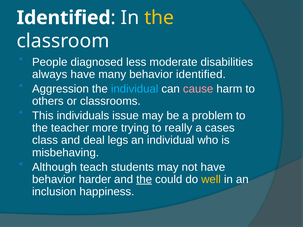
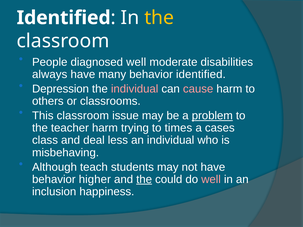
diagnosed less: less -> well
Aggression: Aggression -> Depression
individual at (135, 89) colour: light blue -> pink
This individuals: individuals -> classroom
problem underline: none -> present
teacher more: more -> harm
really: really -> times
legs: legs -> less
harder: harder -> higher
well at (211, 180) colour: yellow -> pink
